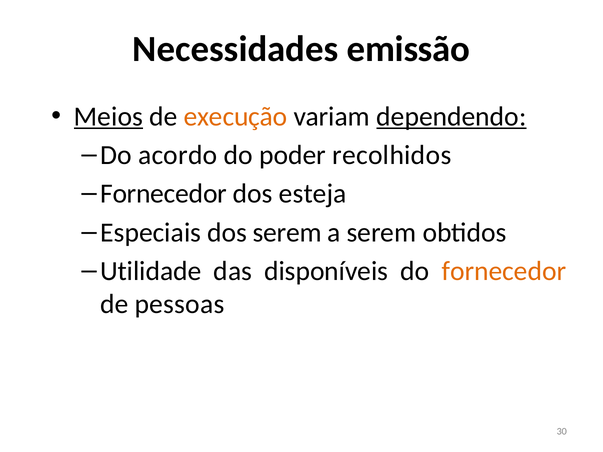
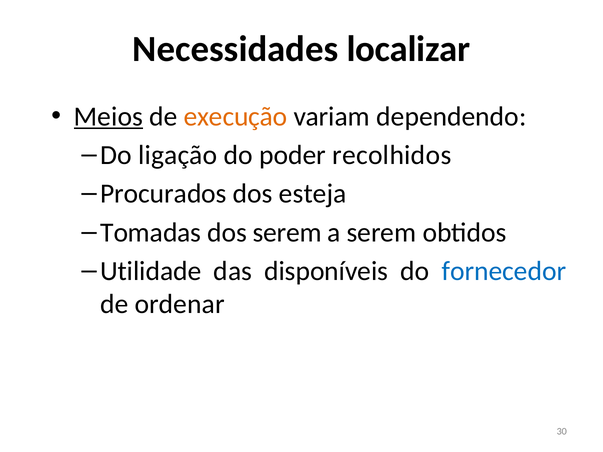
emissão: emissão -> localizar
dependendo underline: present -> none
acordo: acordo -> ligação
Fornecedor at (164, 194): Fornecedor -> Procurados
Especiais: Especiais -> Tomadas
fornecedor at (504, 271) colour: orange -> blue
pessoas: pessoas -> ordenar
